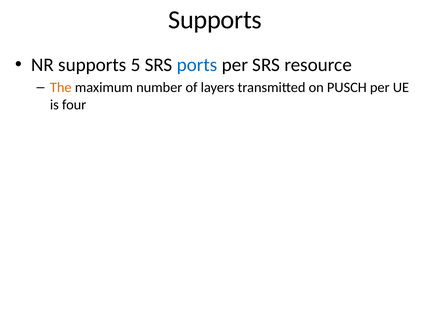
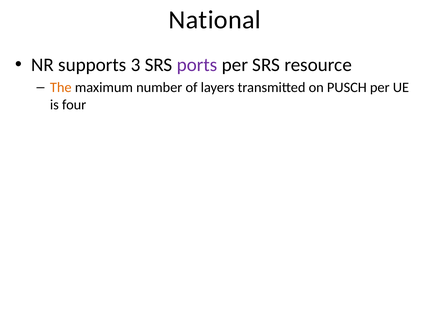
Supports at (215, 20): Supports -> National
5: 5 -> 3
ports colour: blue -> purple
